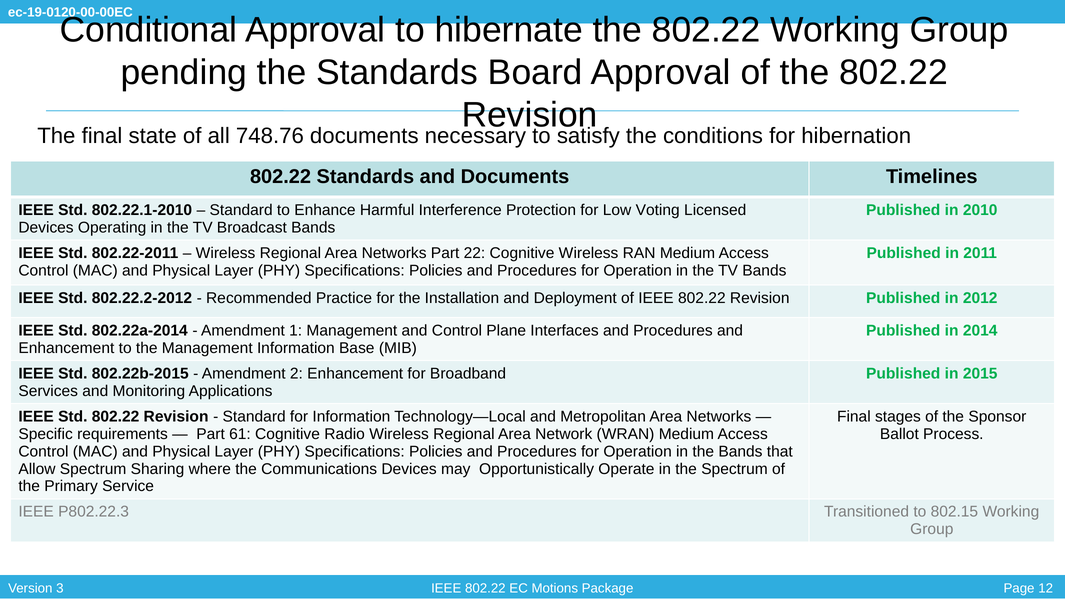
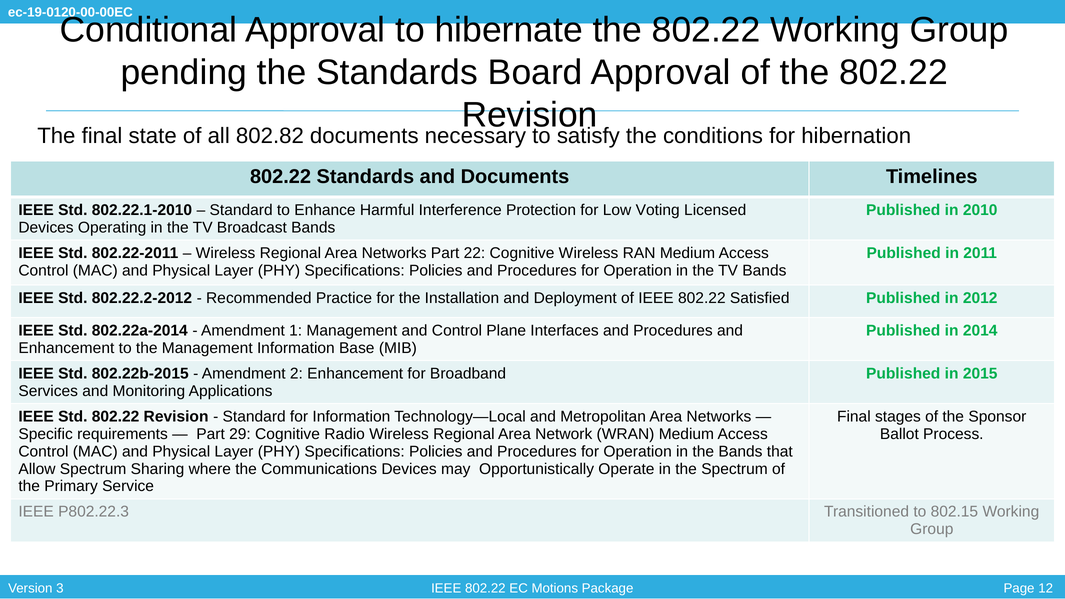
748.76: 748.76 -> 802.82
IEEE 802.22 Revision: Revision -> Satisfied
61: 61 -> 29
